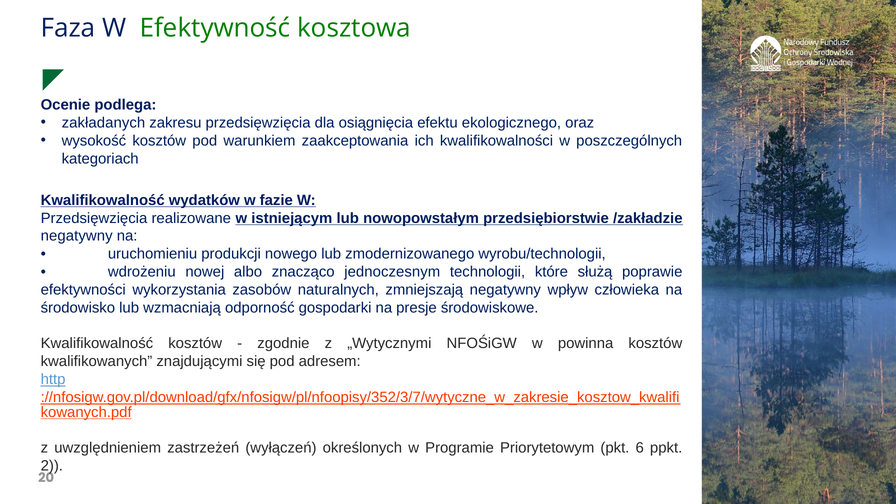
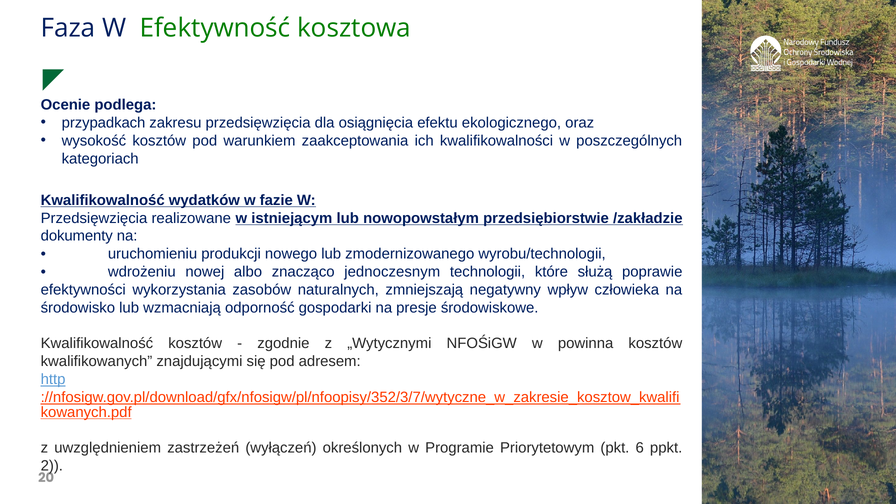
zakładanych: zakładanych -> przypadkach
negatywny at (77, 236): negatywny -> dokumenty
